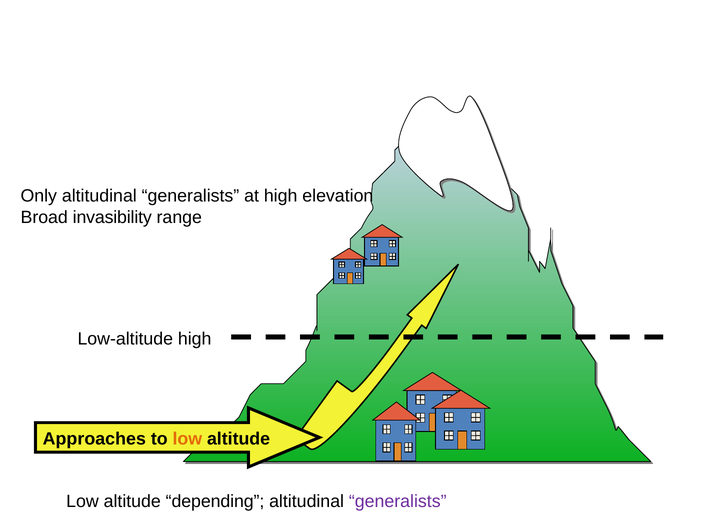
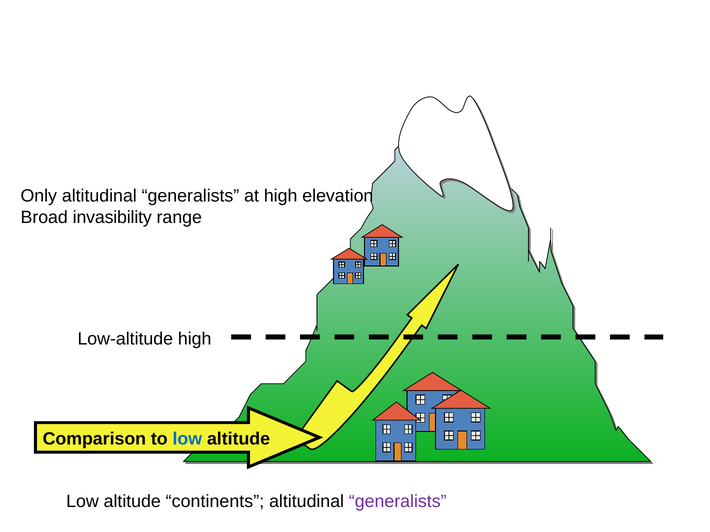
Approaches: Approaches -> Comparison
low at (187, 439) colour: orange -> blue
depending: depending -> continents
